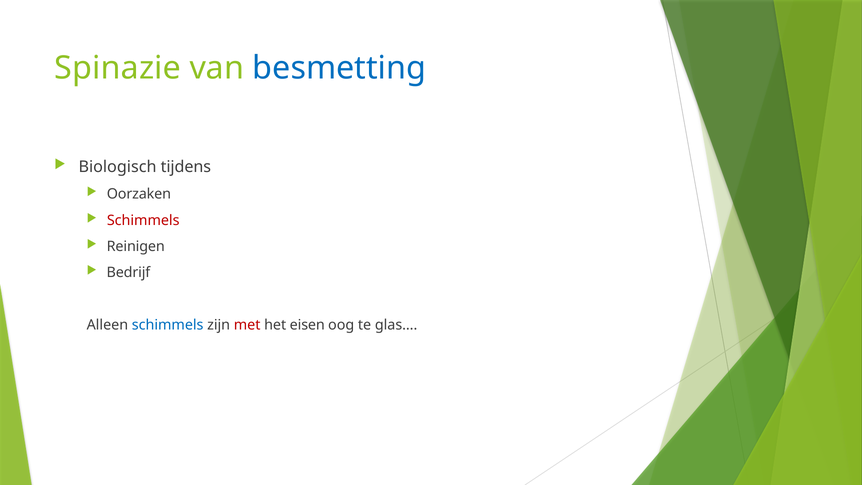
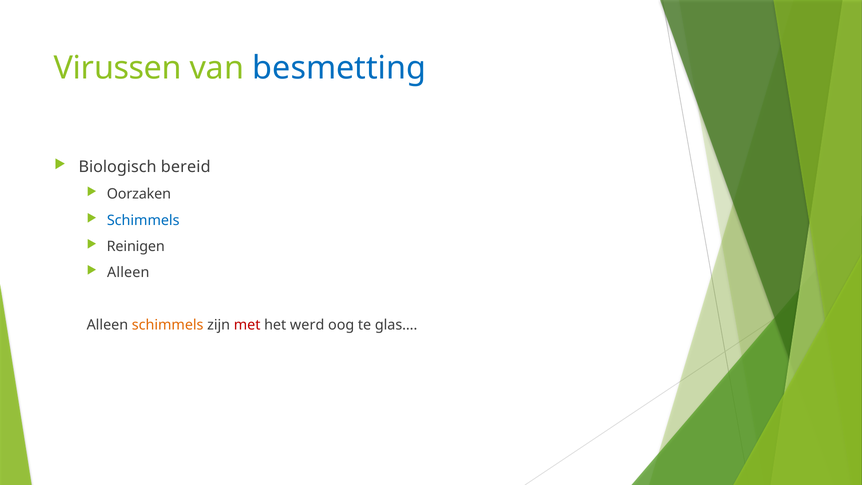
Spinazie: Spinazie -> Virussen
tijdens: tijdens -> bereid
Schimmels at (143, 220) colour: red -> blue
Bedrijf at (128, 273): Bedrijf -> Alleen
schimmels at (168, 325) colour: blue -> orange
eisen: eisen -> werd
